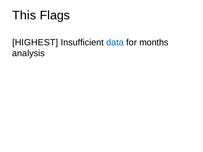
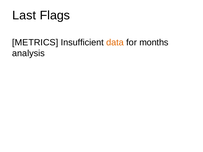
This: This -> Last
HIGHEST: HIGHEST -> METRICS
data colour: blue -> orange
